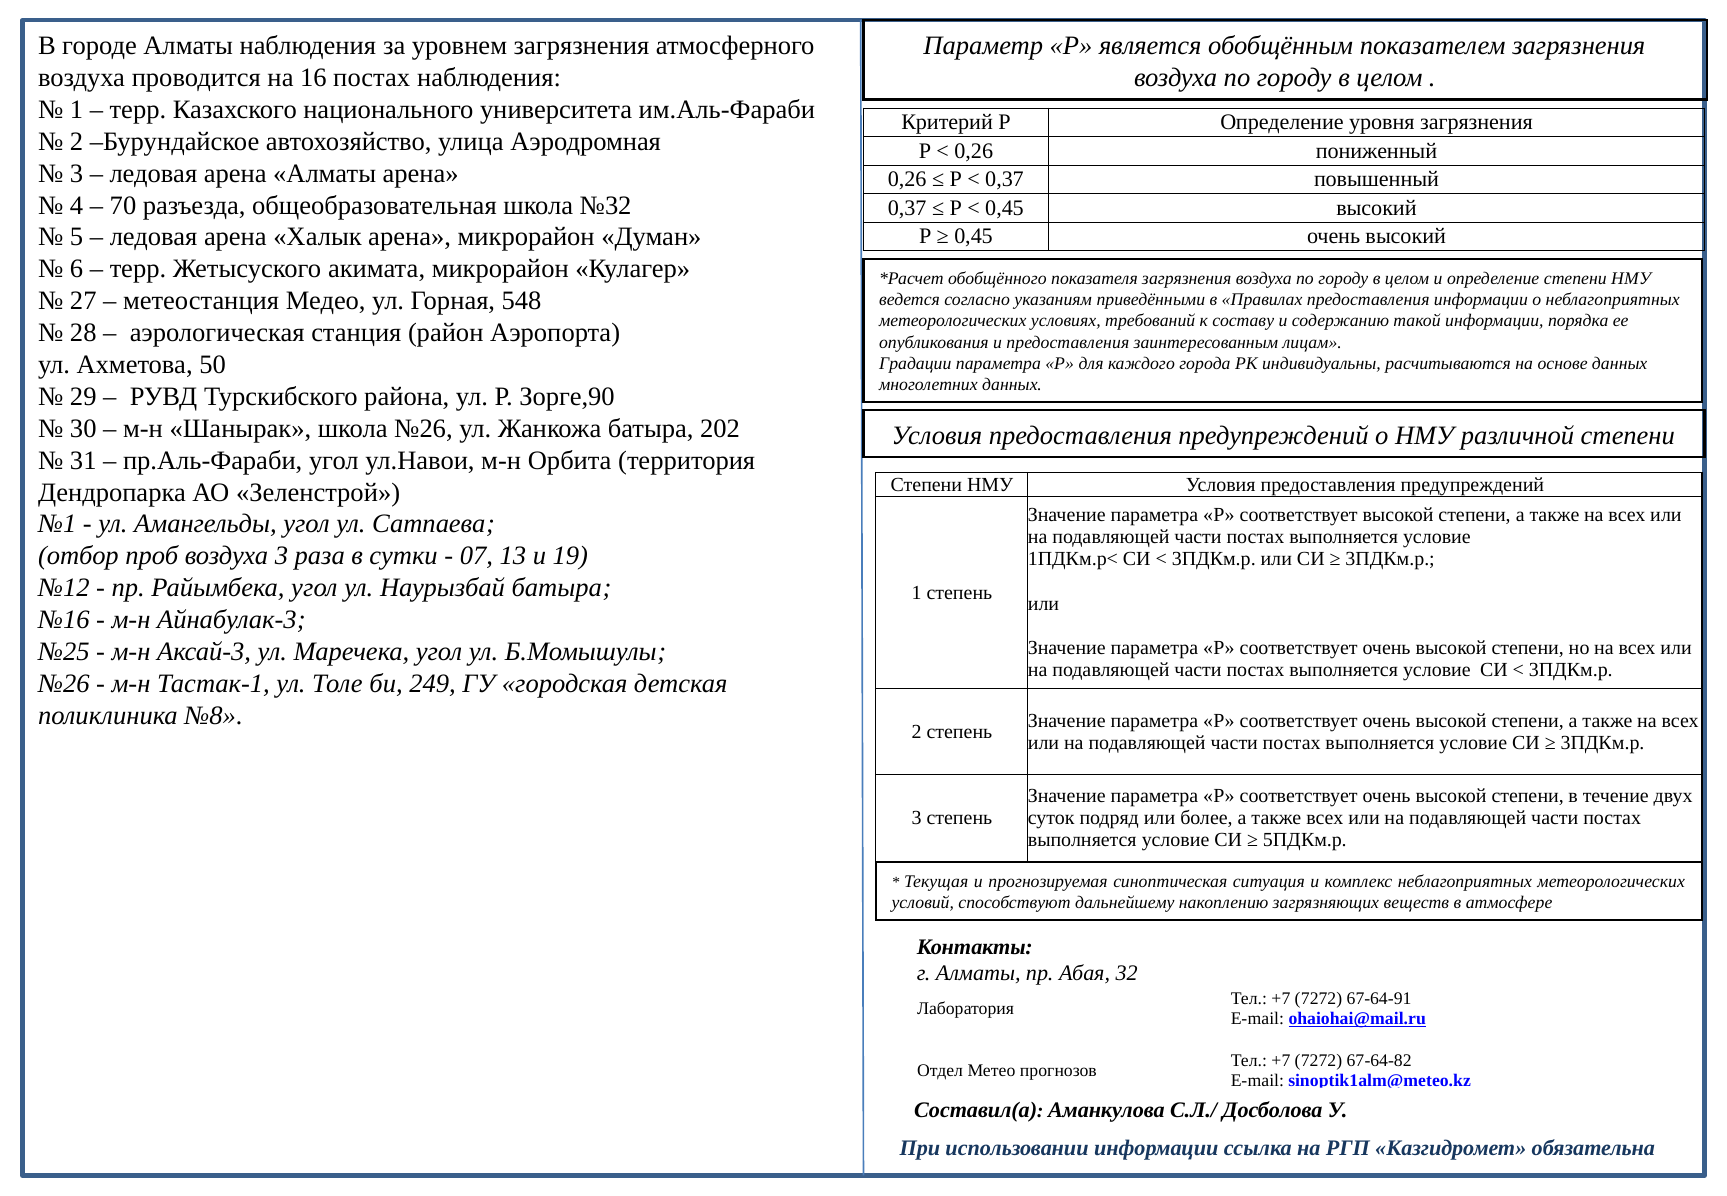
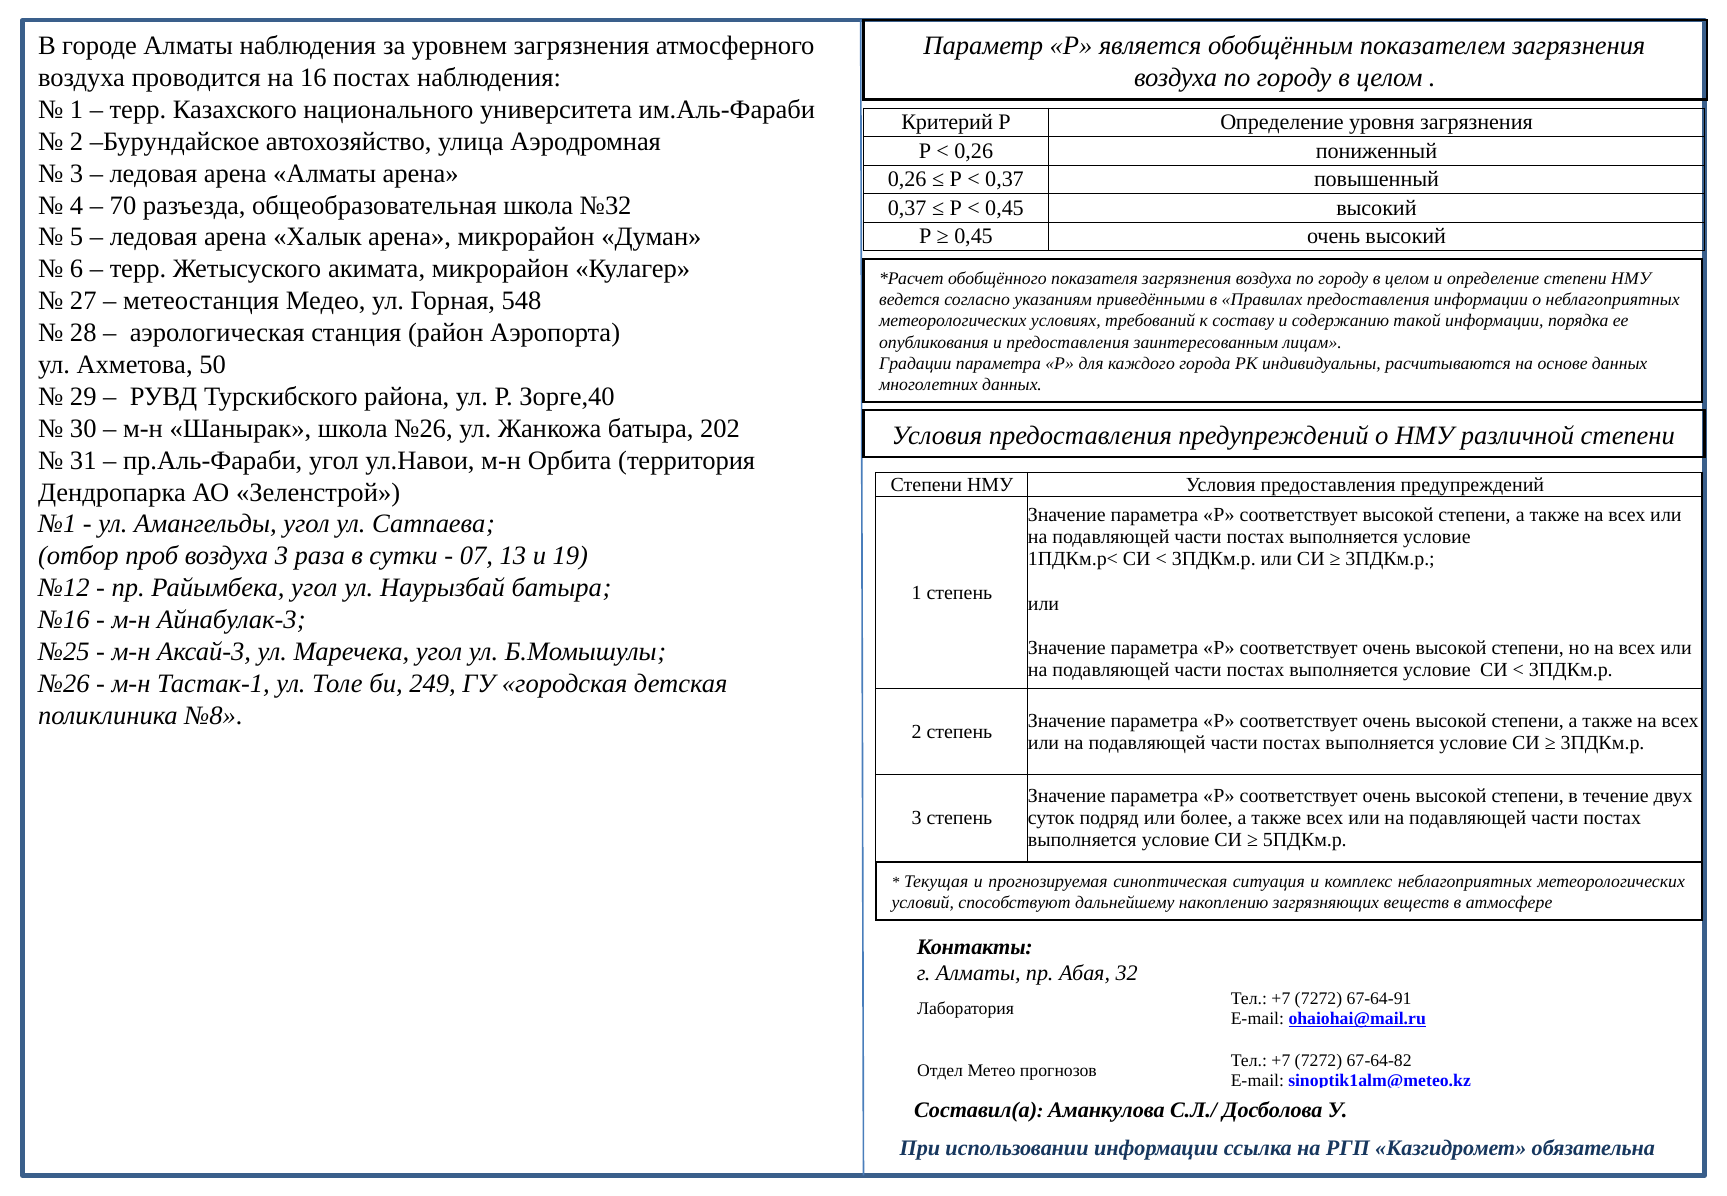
Зорге,90: Зорге,90 -> Зорге,40
